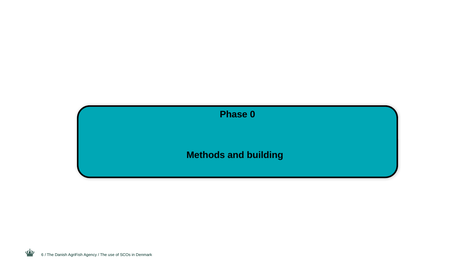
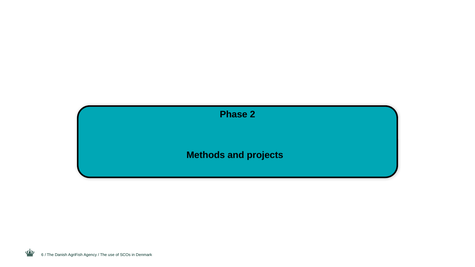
0: 0 -> 2
building: building -> projects
